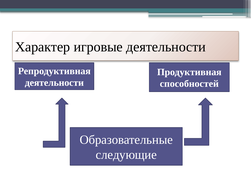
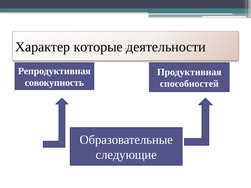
игровые: игровые -> которые
деятельности at (54, 83): деятельности -> совокупность
